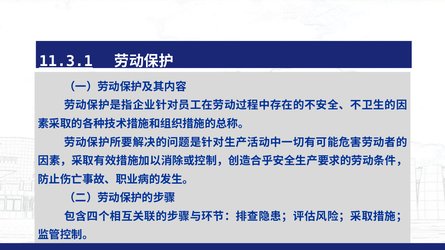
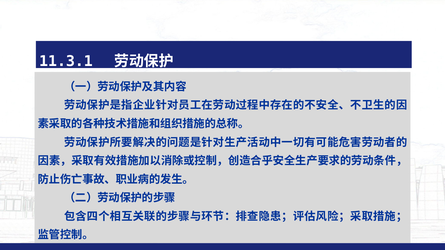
11.3.1 underline: present -> none
